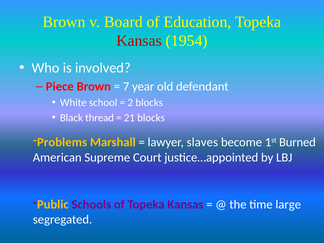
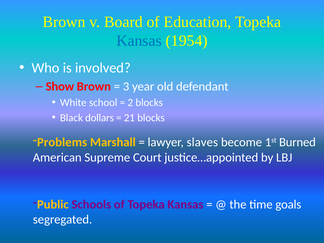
Kansas at (139, 41) colour: red -> blue
Piece: Piece -> Show
7: 7 -> 3
thread: thread -> dollars
large: large -> goals
